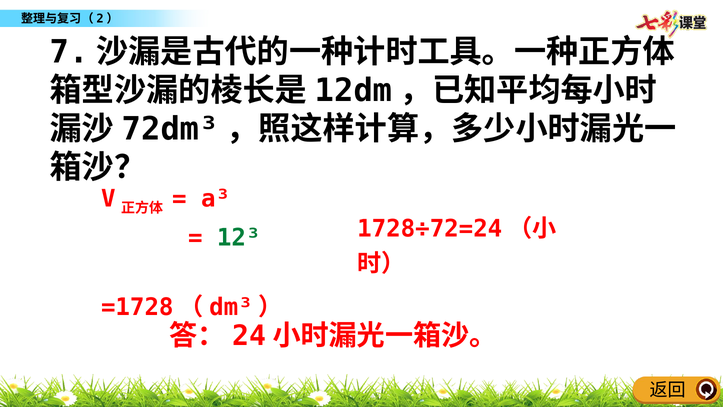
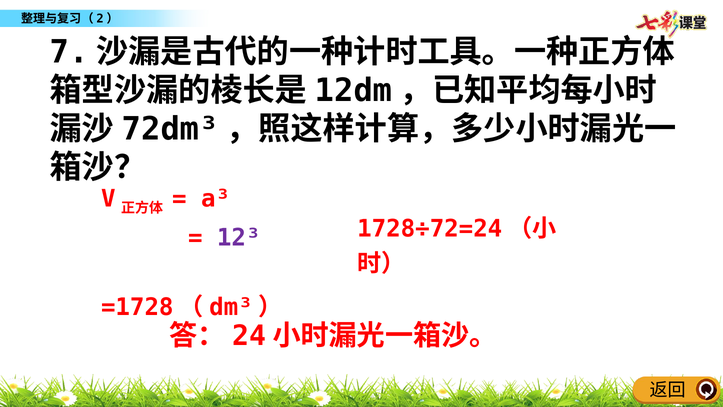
12³ colour: green -> purple
